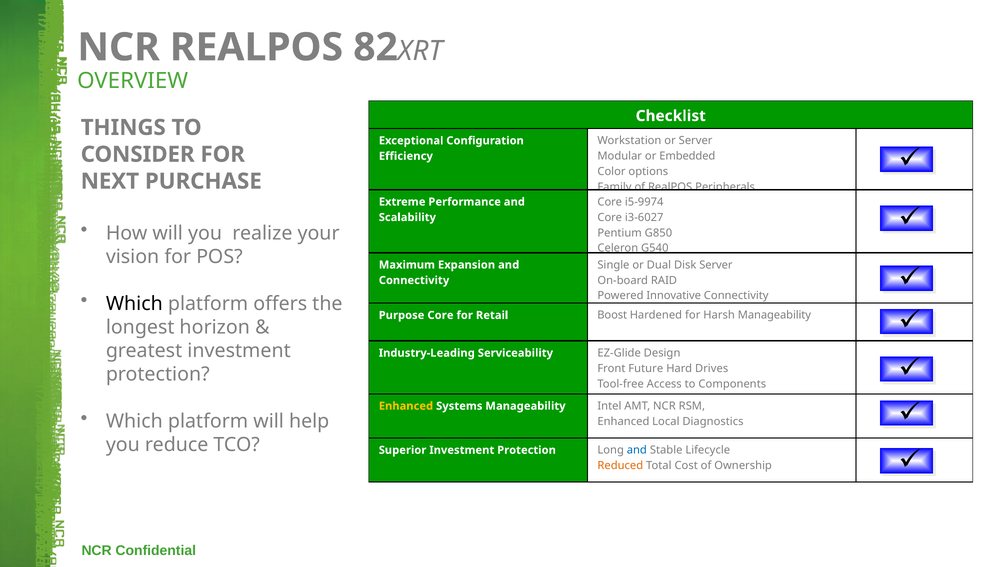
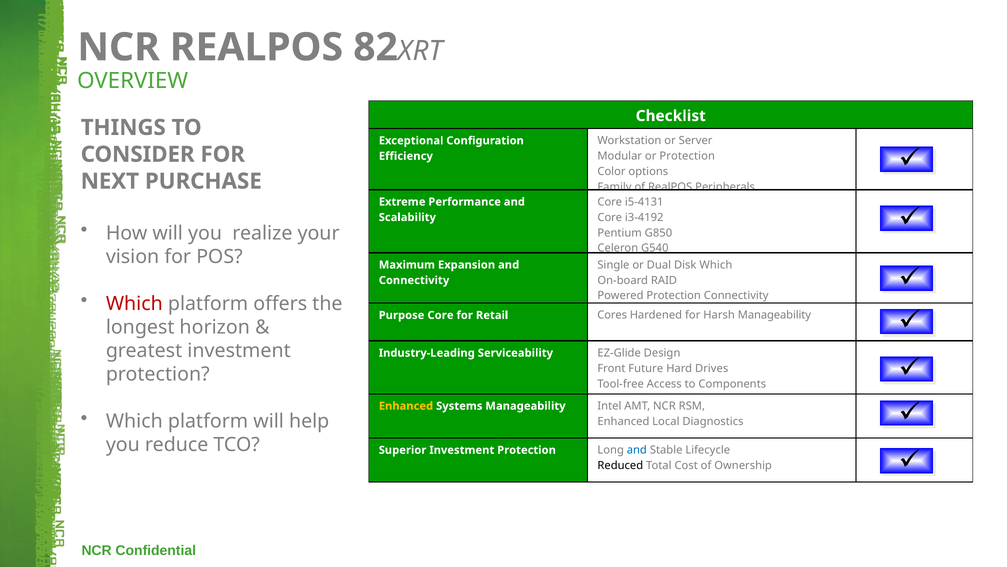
or Embedded: Embedded -> Protection
i5-9974: i5-9974 -> i5-4131
i3-6027: i3-6027 -> i3-4192
Disk Server: Server -> Which
Powered Innovative: Innovative -> Protection
Which at (134, 303) colour: black -> red
Boost: Boost -> Cores
Reduced colour: orange -> black
